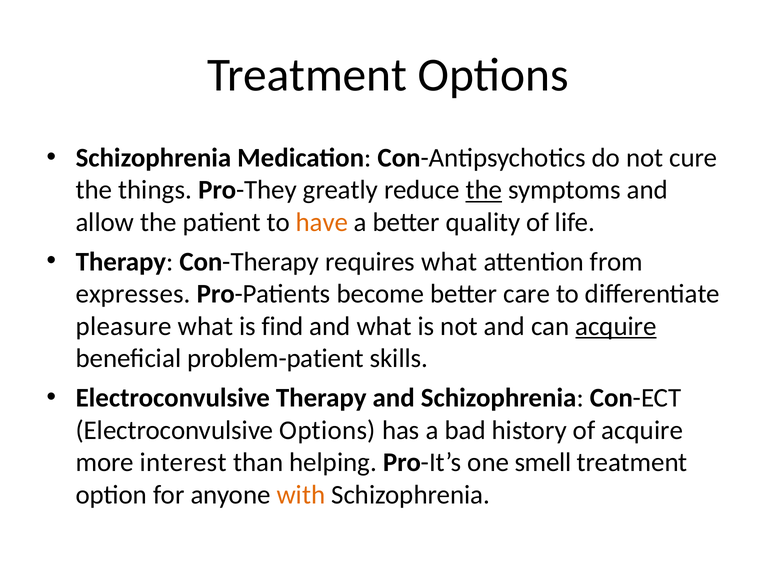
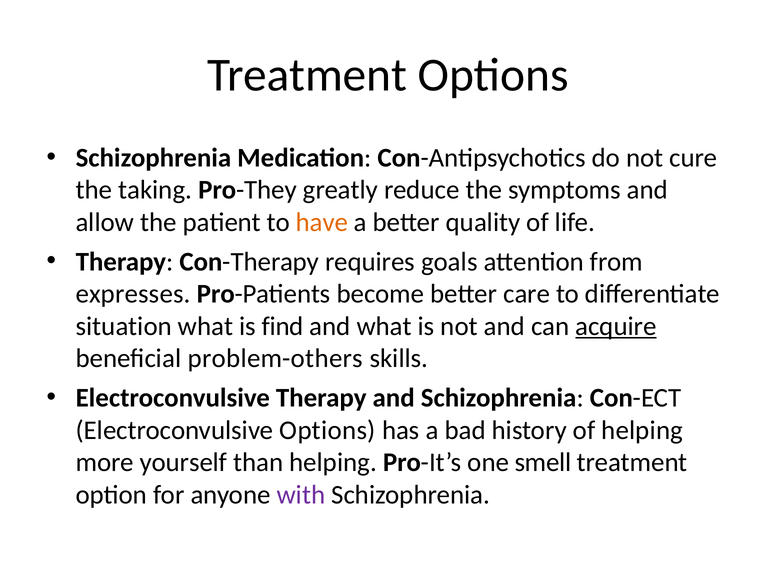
things: things -> taking
the at (484, 190) underline: present -> none
requires what: what -> goals
pleasure: pleasure -> situation
problem-patient: problem-patient -> problem-others
of acquire: acquire -> helping
interest: interest -> yourself
with colour: orange -> purple
